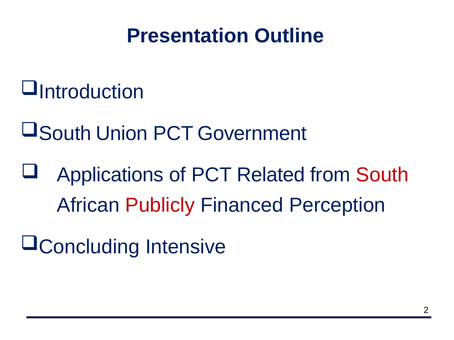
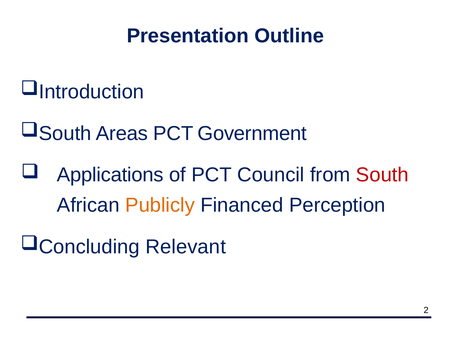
Union: Union -> Areas
Related: Related -> Council
Publicly colour: red -> orange
Intensive: Intensive -> Relevant
